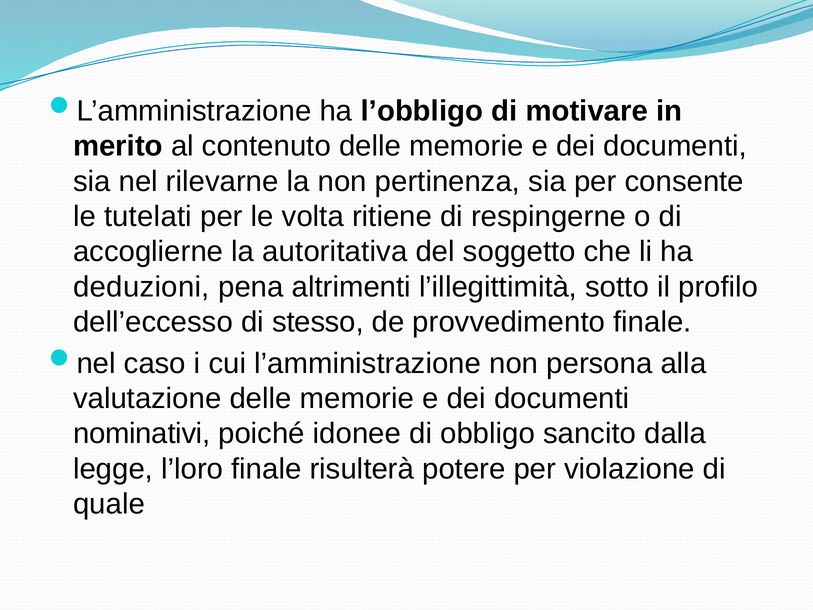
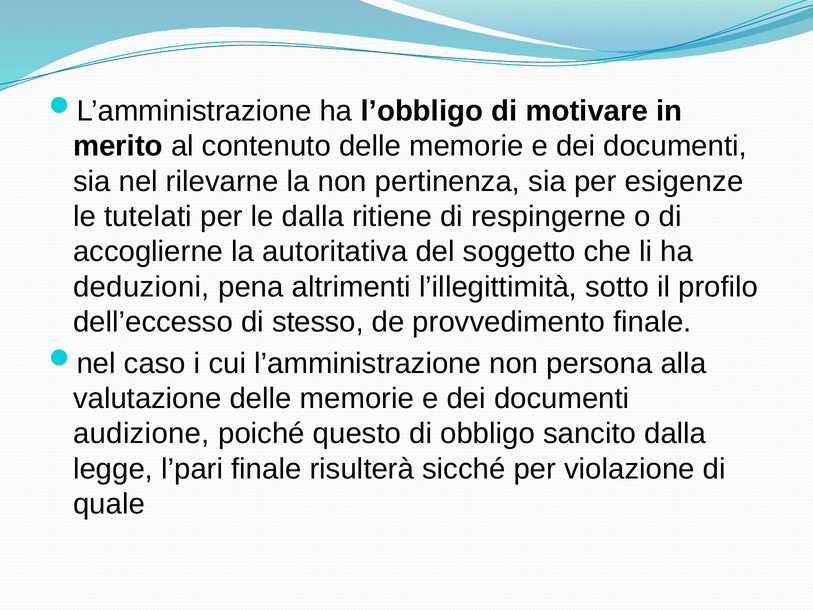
consente: consente -> esigenze
le volta: volta -> dalla
nominativi: nominativi -> audizione
idonee: idonee -> questo
l’loro: l’loro -> l’pari
potere: potere -> sicché
